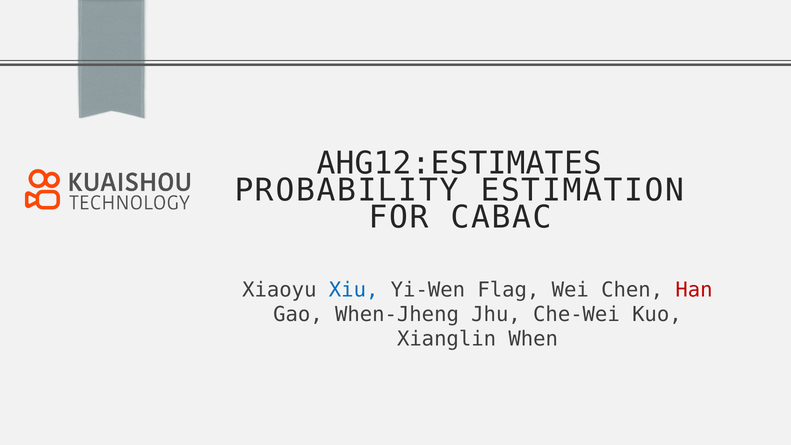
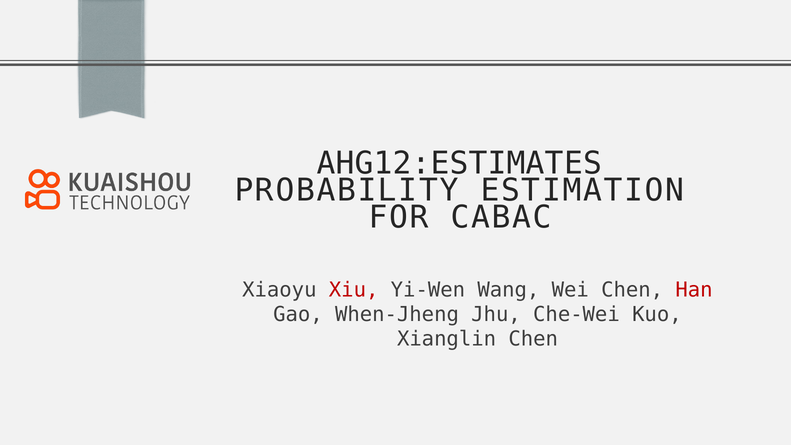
Xiu colour: blue -> red
Flag: Flag -> Wang
Xianglin When: When -> Chen
